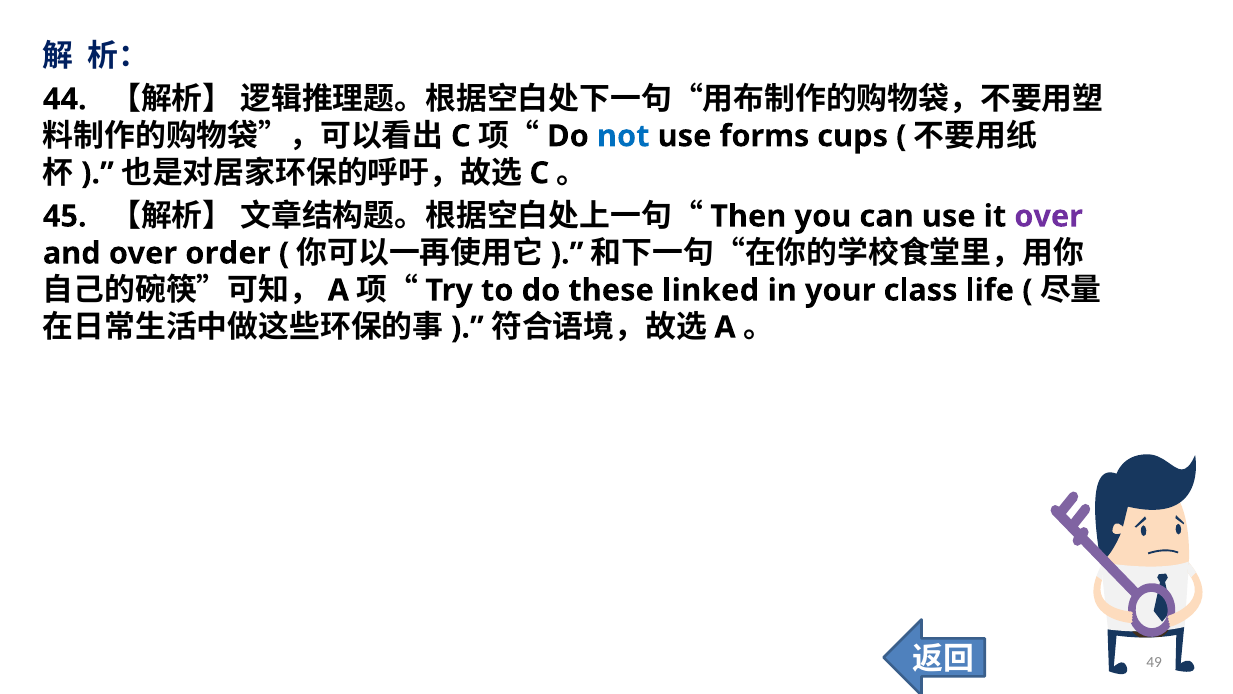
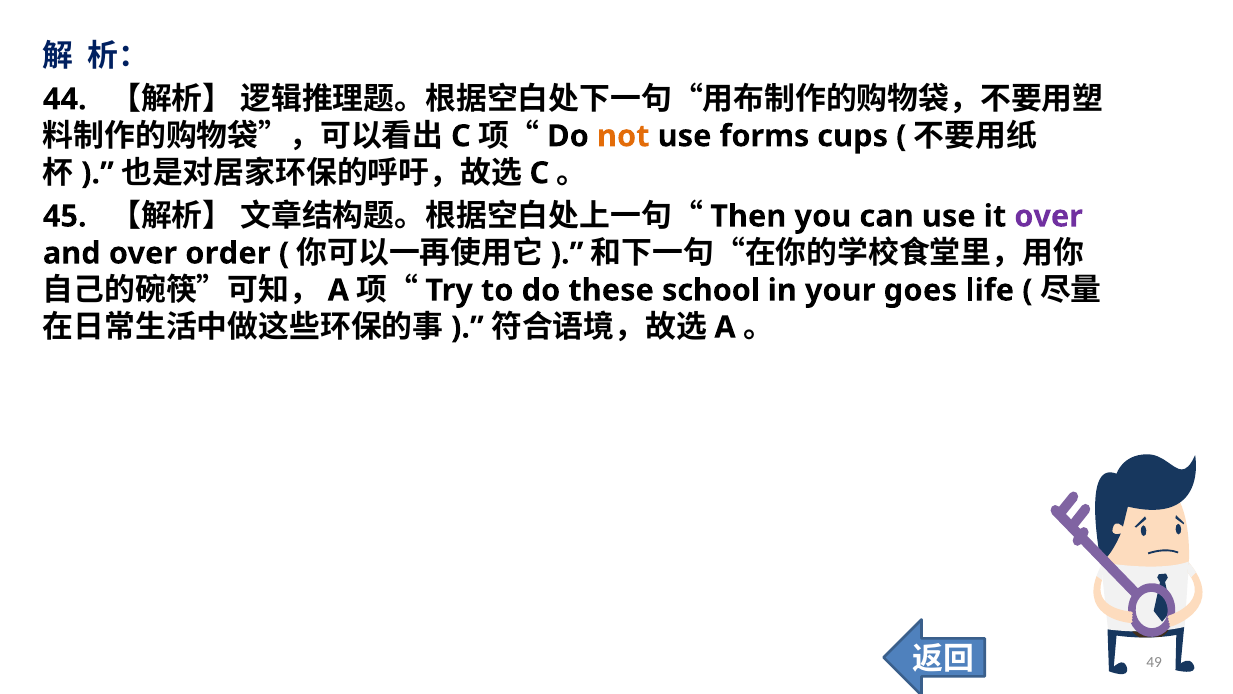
not colour: blue -> orange
linked: linked -> school
class: class -> goes
